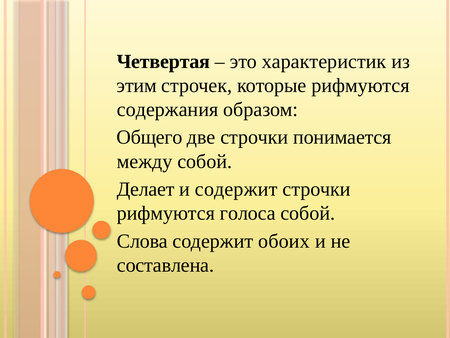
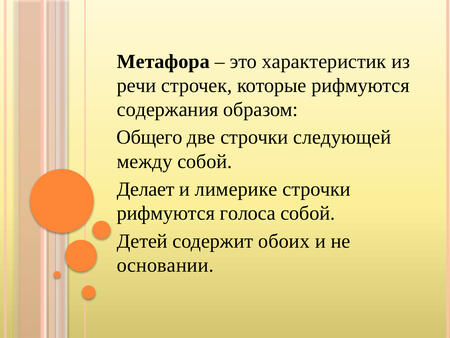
Четвертая: Четвертая -> Метафора
этим: этим -> речи
понимается: понимается -> следующей
и содержит: содержит -> лимерике
Слова: Слова -> Детей
составлена: составлена -> основании
